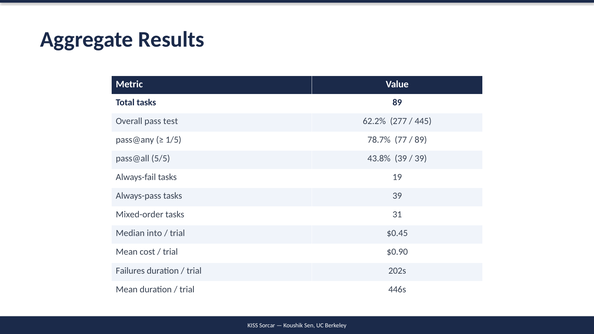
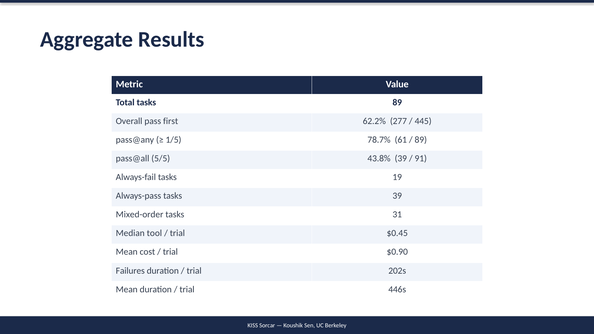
test: test -> first
77: 77 -> 61
39 at (421, 159): 39 -> 91
into: into -> tool
